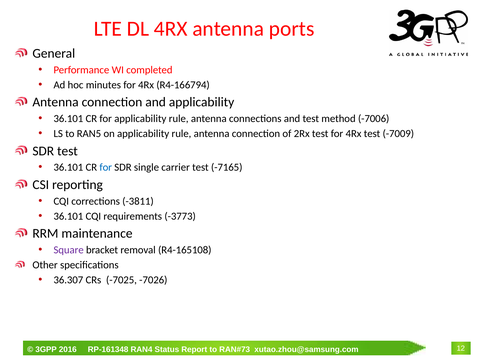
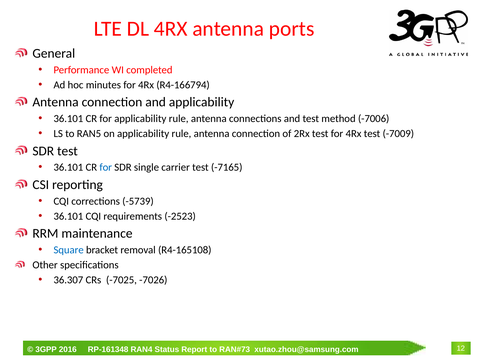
-3811: -3811 -> -5739
-3773: -3773 -> -2523
Square colour: purple -> blue
